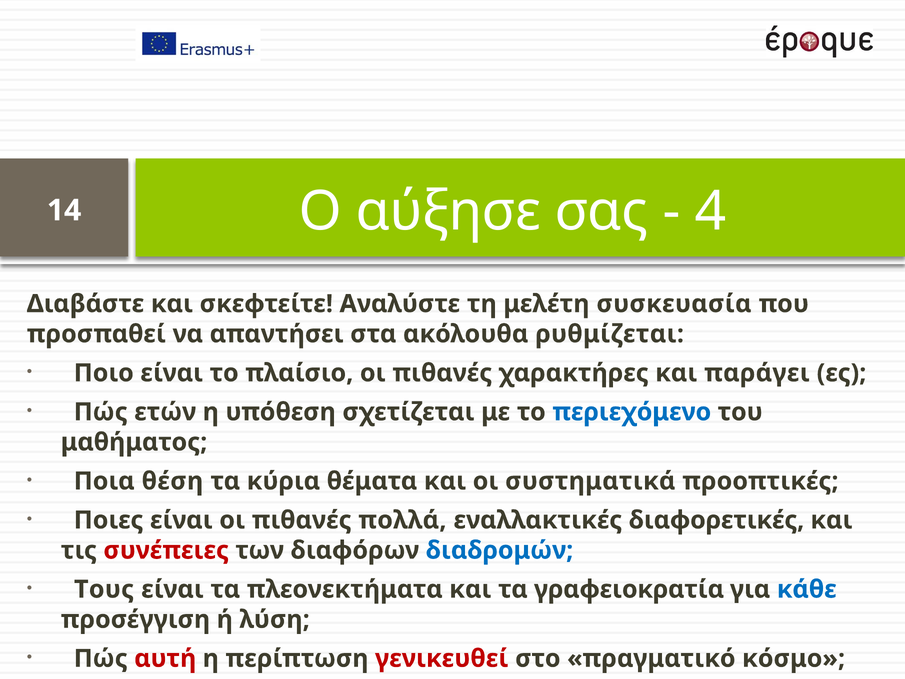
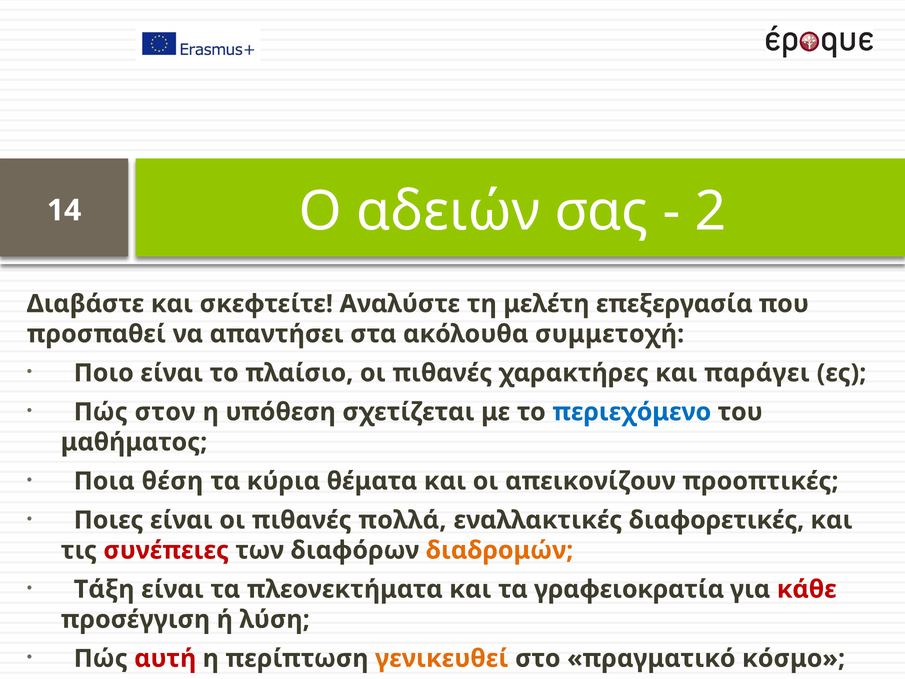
αύξησε: αύξησε -> αδειών
4: 4 -> 2
συσκευασία: συσκευασία -> επεξεργασία
ρυθμίζεται: ρυθμίζεται -> συμμετοχή
ετών: ετών -> στον
συστηματικά: συστηματικά -> απεικονίζουν
διαδρομών colour: blue -> orange
Τους: Τους -> Τάξη
κάθε colour: blue -> red
γενικευθεί colour: red -> orange
